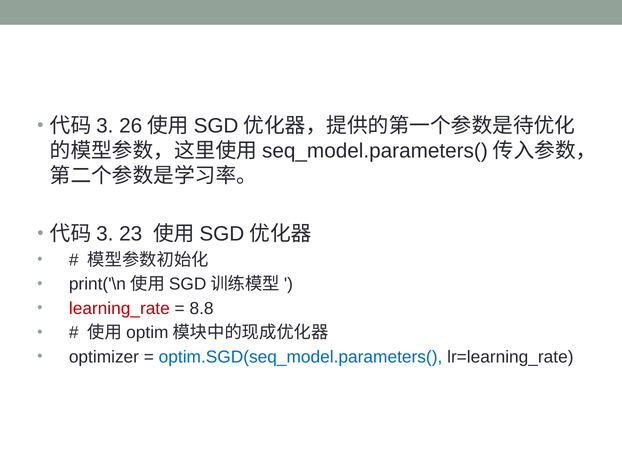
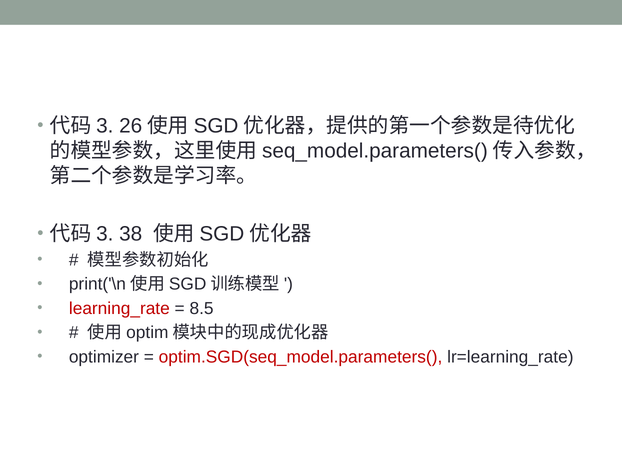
23: 23 -> 38
8.8: 8.8 -> 8.5
optim.SGD(seq_model.parameters( colour: blue -> red
